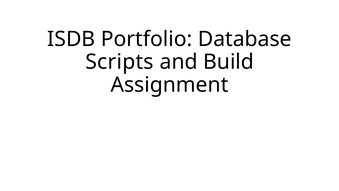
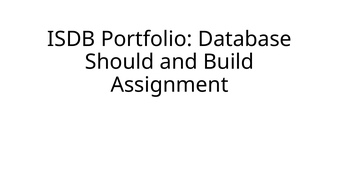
Scripts: Scripts -> Should
